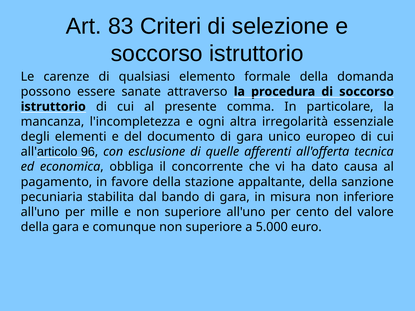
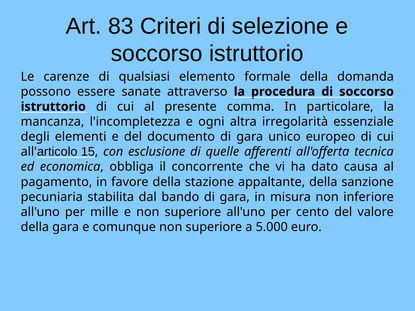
96: 96 -> 15
